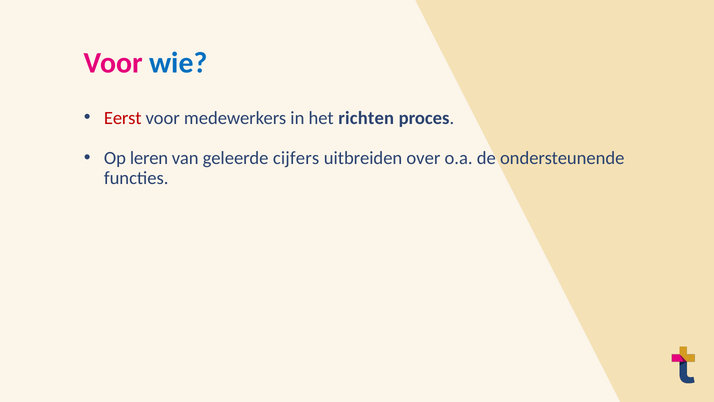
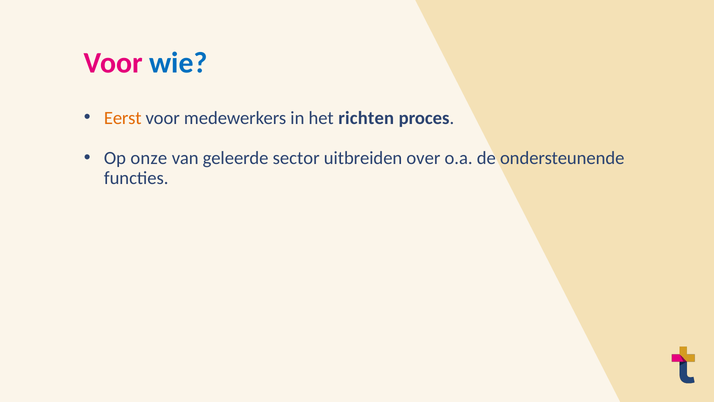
Eerst colour: red -> orange
leren: leren -> onze
cijfers: cijfers -> sector
